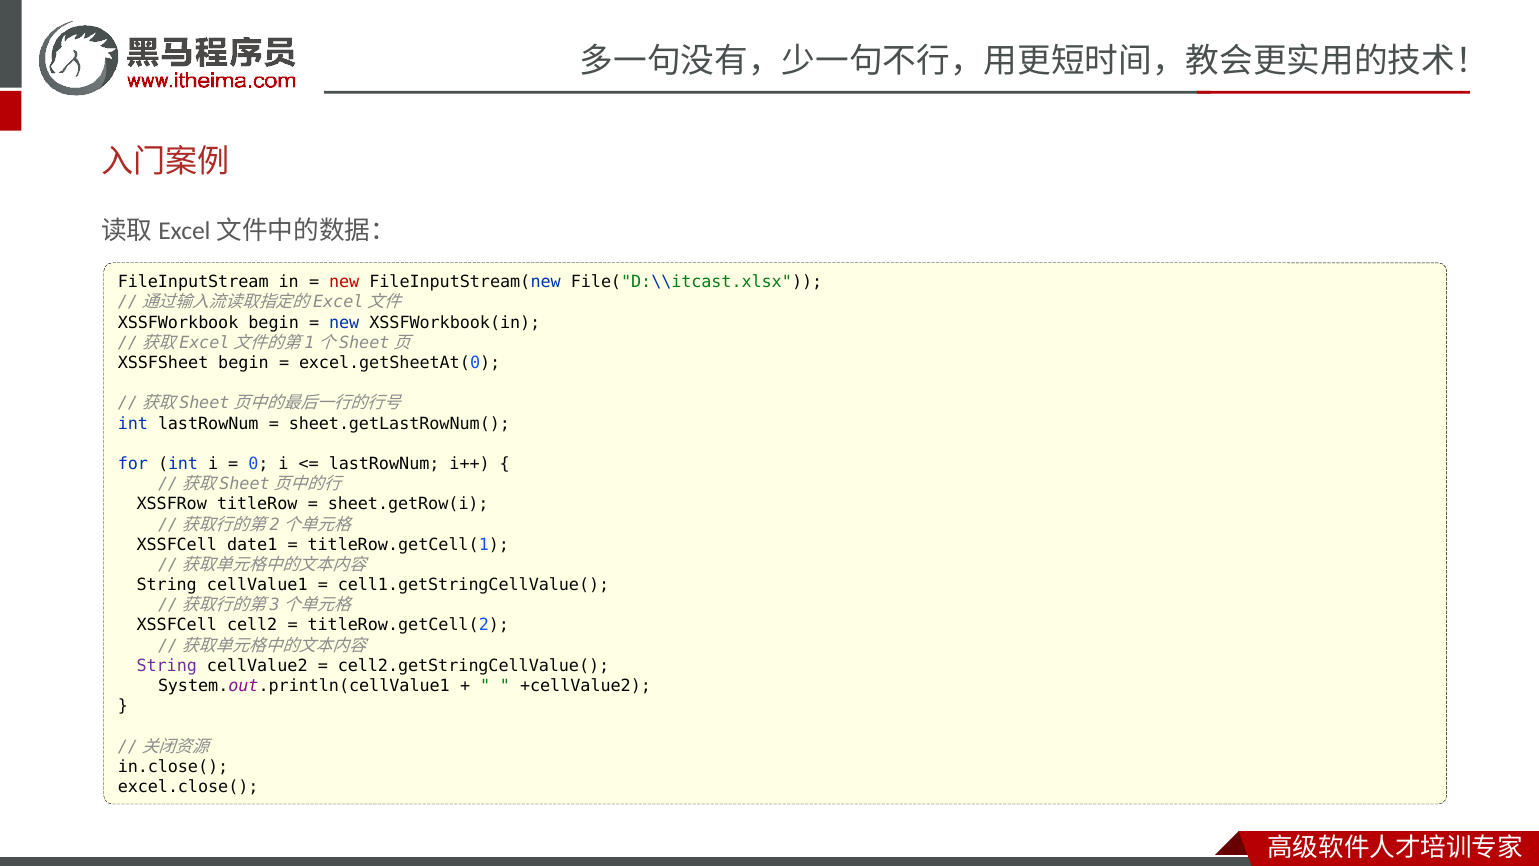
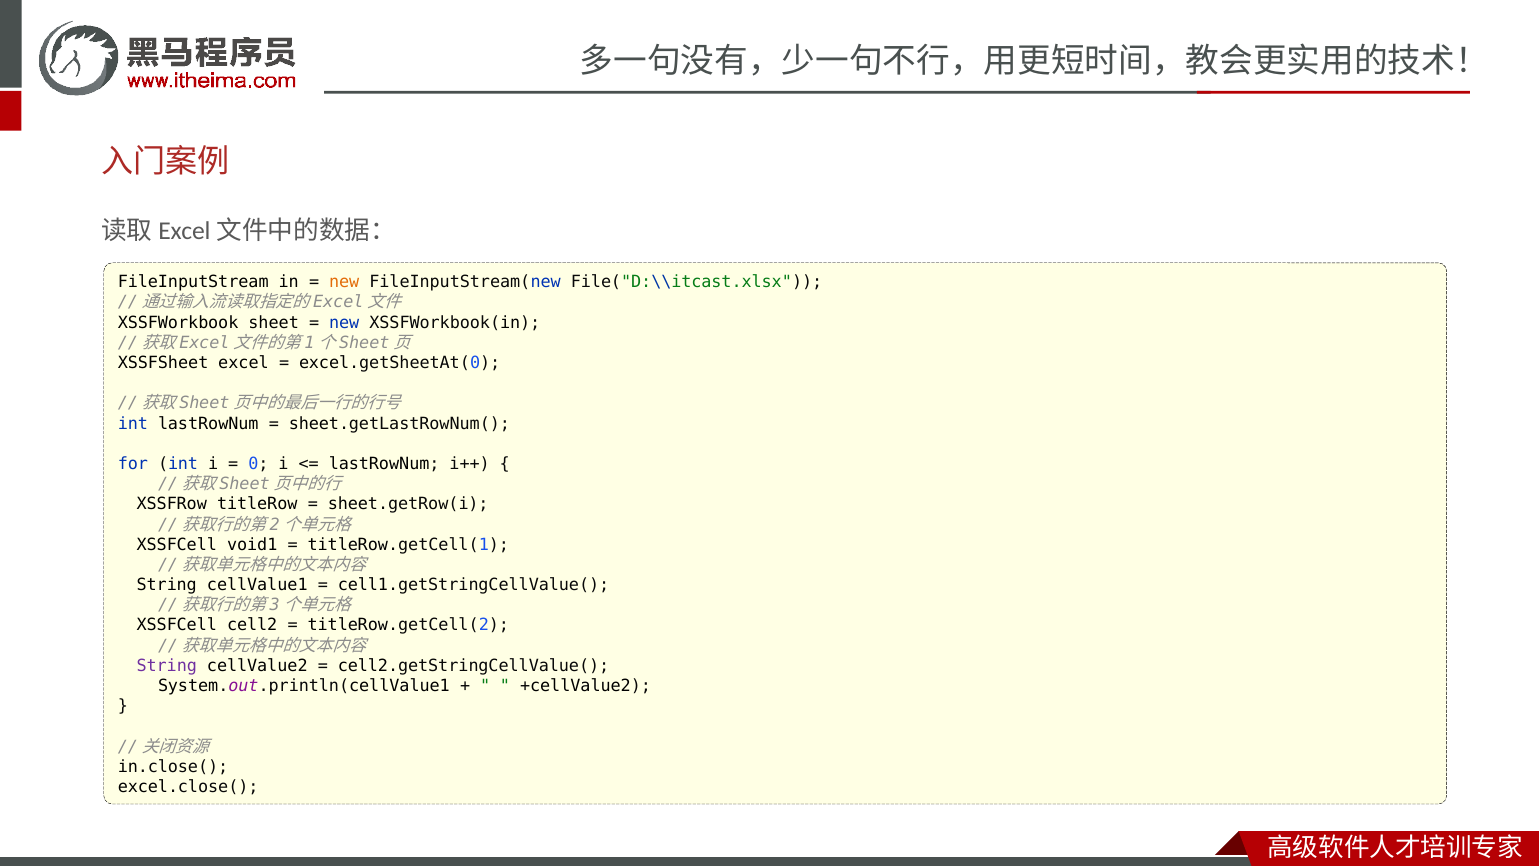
new at (344, 282) colour: red -> orange
XSSFWorkbook begin: begin -> sheet
XSSFSheet begin: begin -> excel
date1: date1 -> void1
